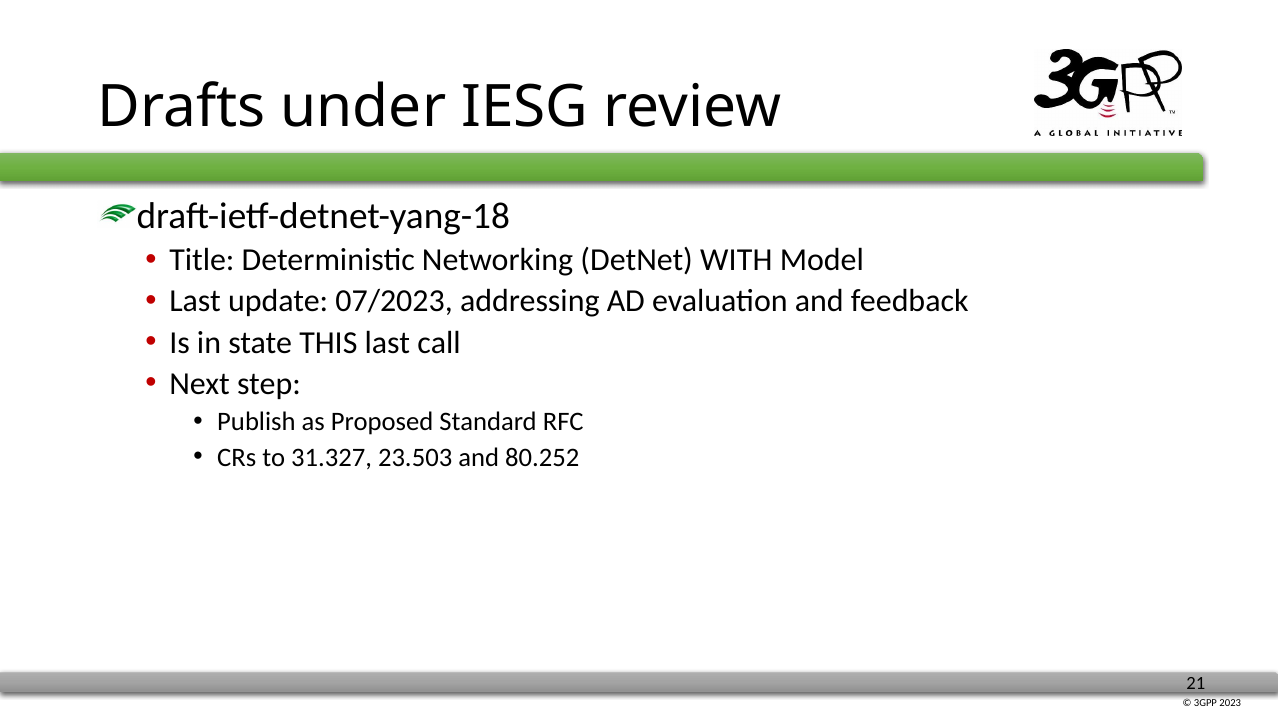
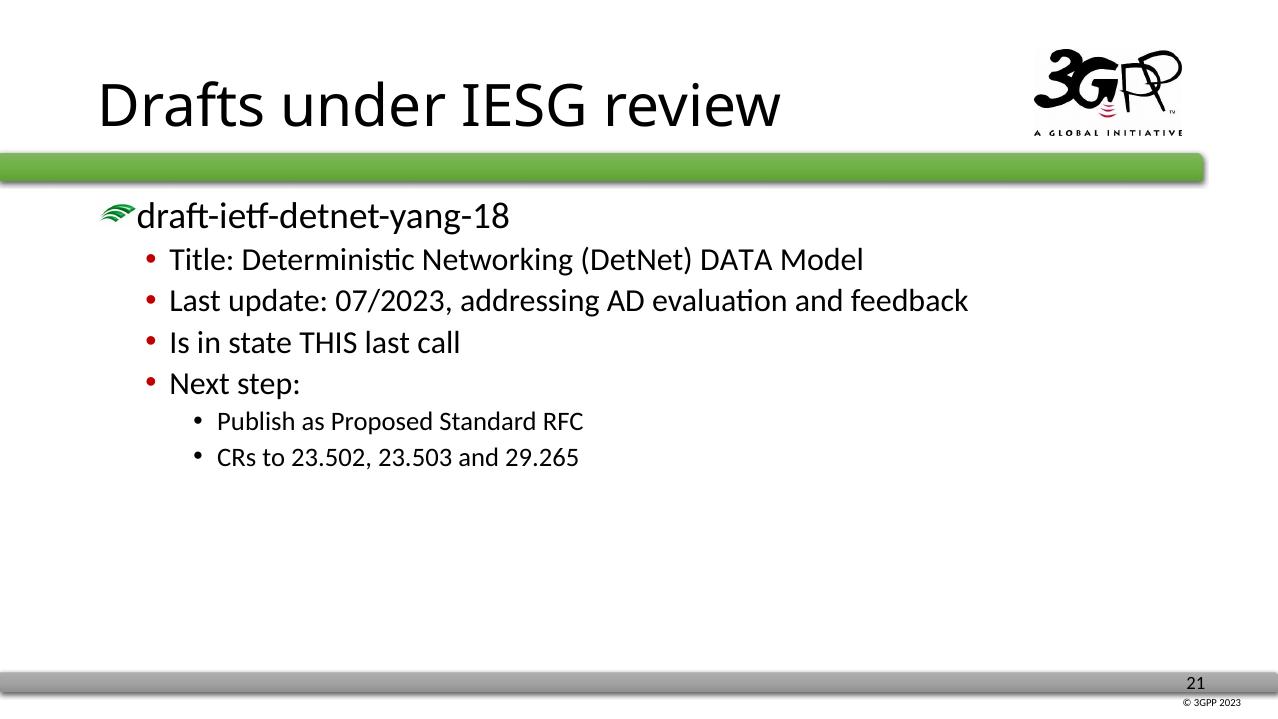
WITH: WITH -> DATA
31.327: 31.327 -> 23.502
80.252: 80.252 -> 29.265
